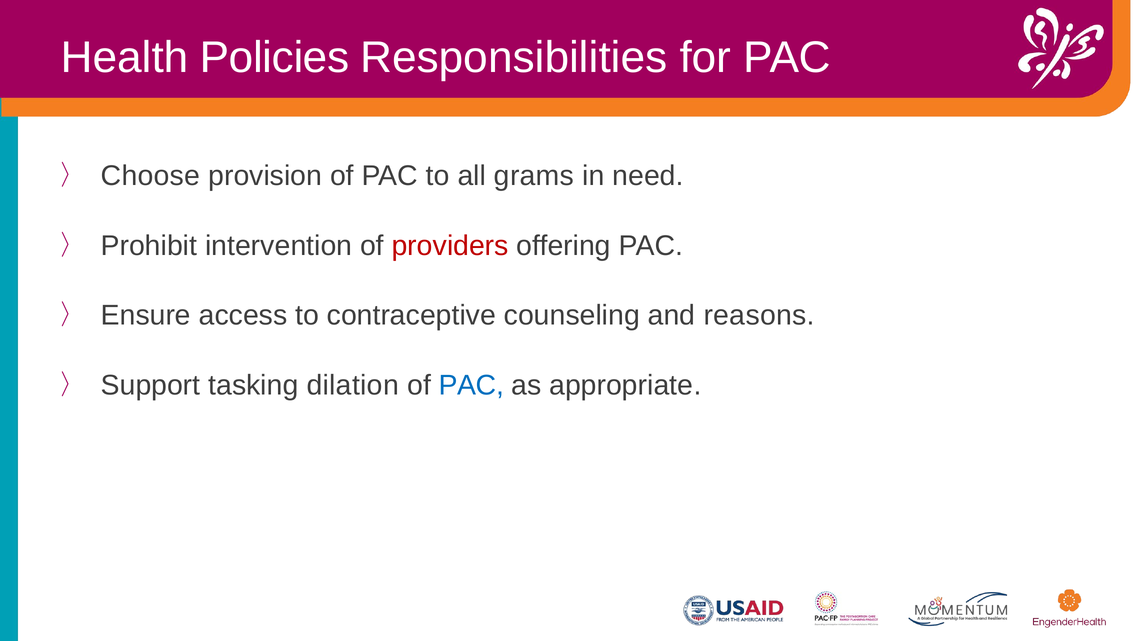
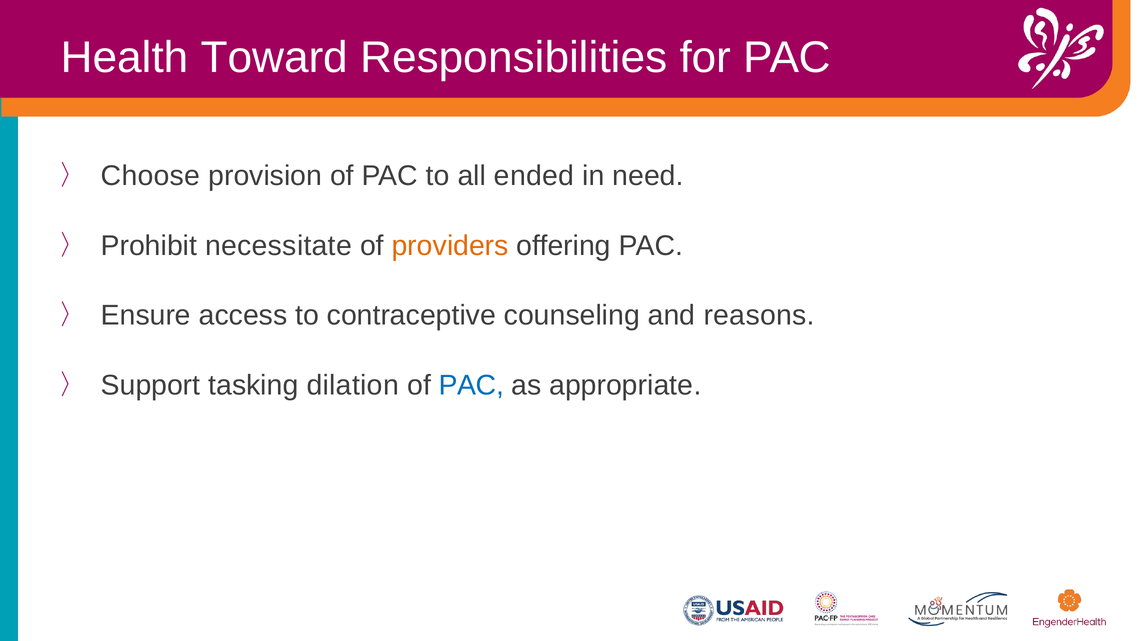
Policies: Policies -> Toward
grams: grams -> ended
intervention: intervention -> necessitate
providers colour: red -> orange
